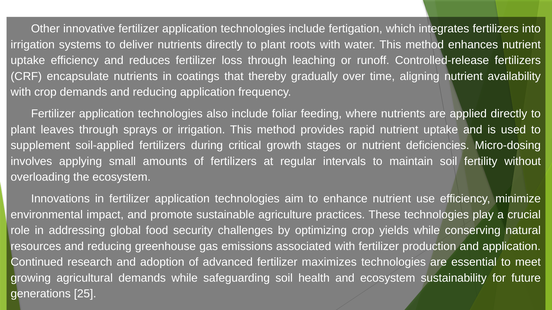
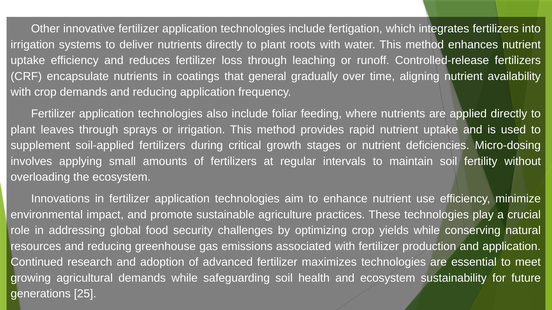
thereby: thereby -> general
